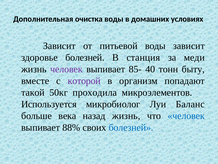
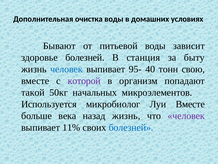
Зависит at (59, 46): Зависит -> Бывают
меди: меди -> быту
человек at (66, 69) colour: purple -> blue
85-: 85- -> 95-
быту: быту -> свою
проходила: проходила -> начальных
Луи Баланс: Баланс -> Вместе
человек at (186, 116) colour: blue -> purple
88%: 88% -> 11%
